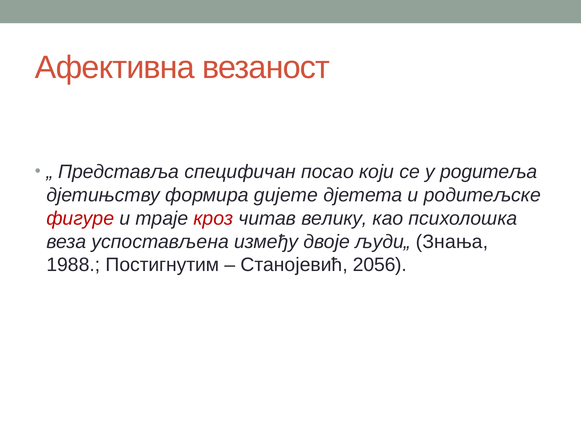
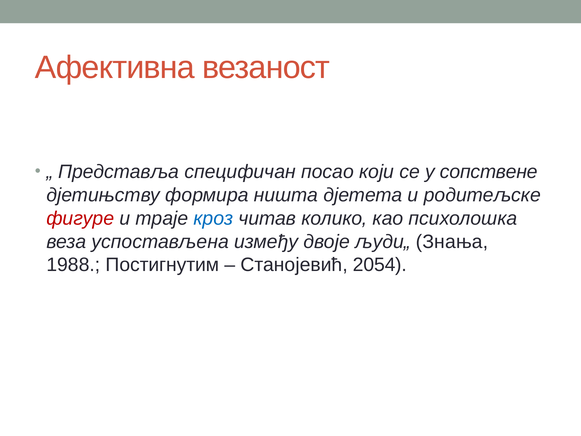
родитеља: родитеља -> сопствене
дијете: дијете -> ништа
кроз colour: red -> blue
велику: велику -> колико
2056: 2056 -> 2054
